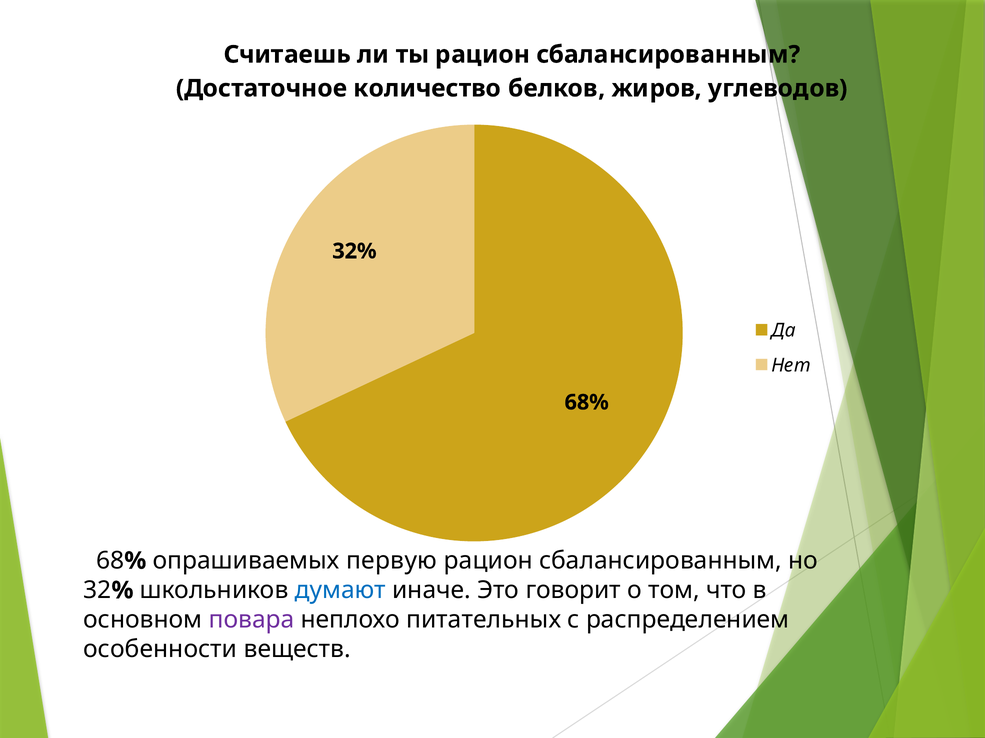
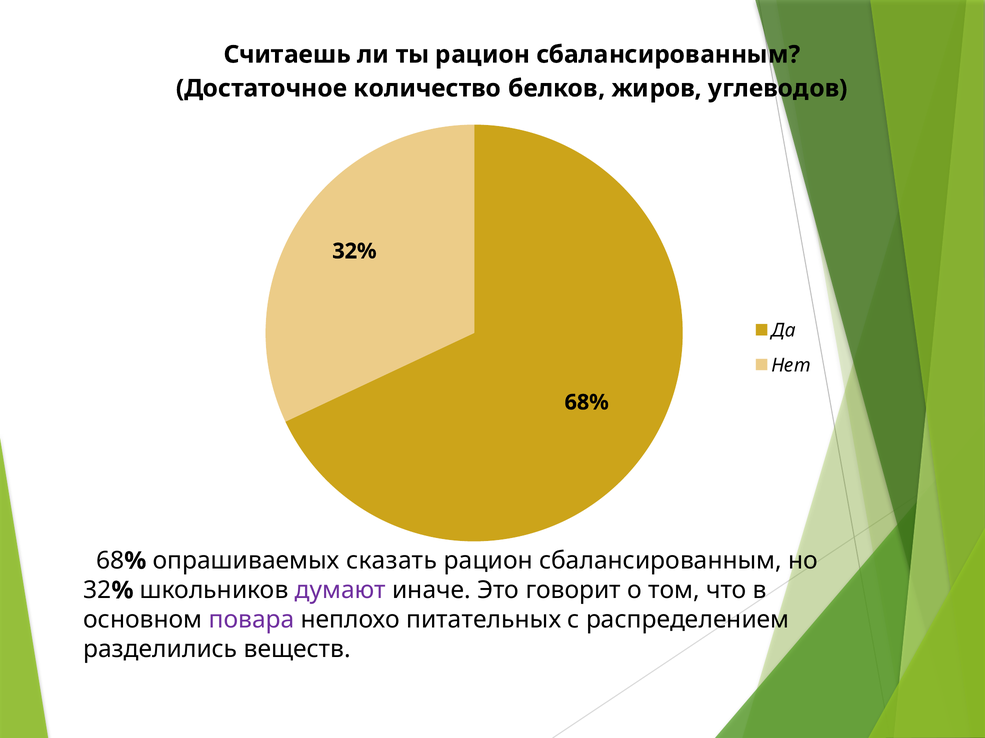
первую: первую -> сказать
думают colour: blue -> purple
особенности: особенности -> разделились
